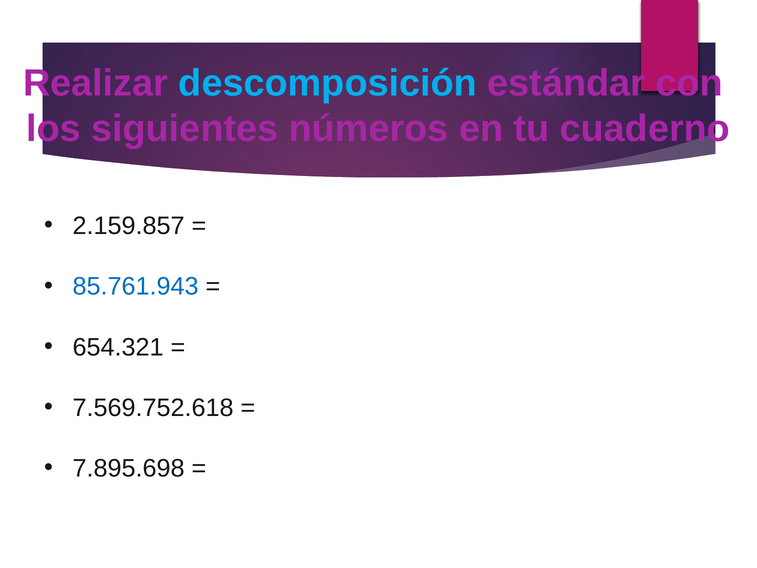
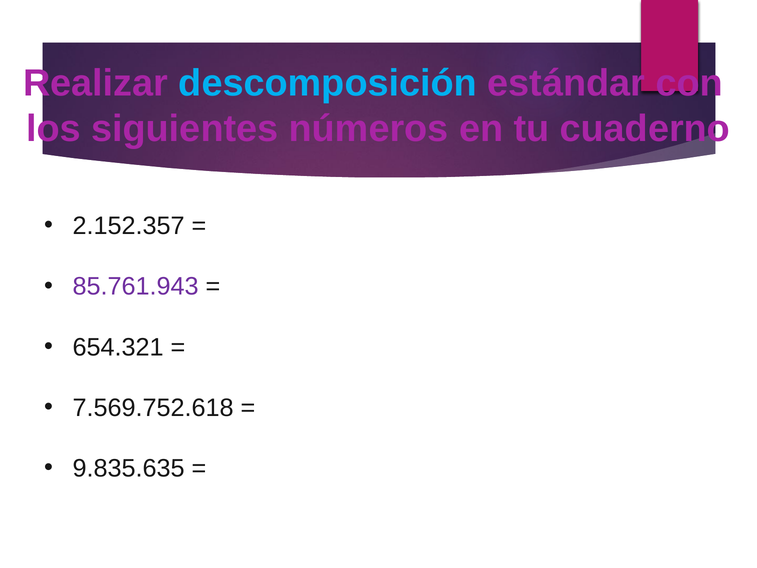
2.159.857: 2.159.857 -> 2.152.357
85.761.943 colour: blue -> purple
7.895.698: 7.895.698 -> 9.835.635
